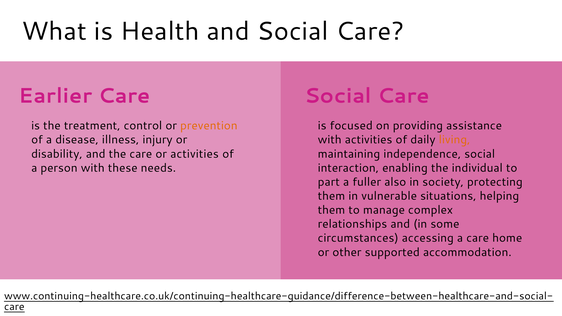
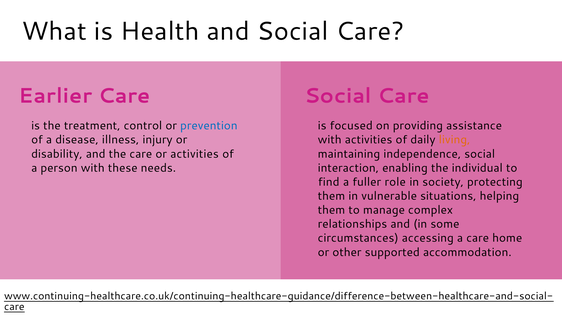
prevention colour: orange -> blue
part: part -> find
also: also -> role
